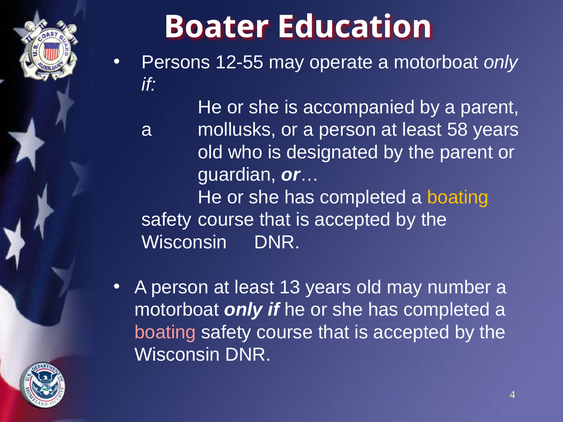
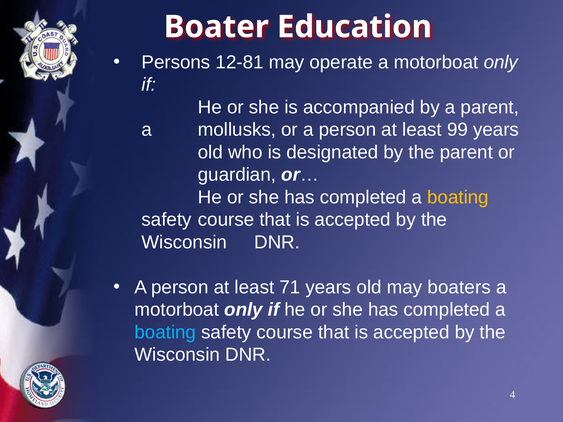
12-55: 12-55 -> 12-81
58: 58 -> 99
13: 13 -> 71
number: number -> boaters
boating at (165, 332) colour: pink -> light blue
